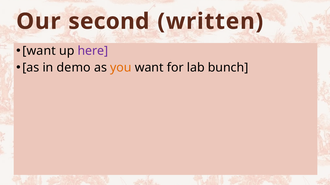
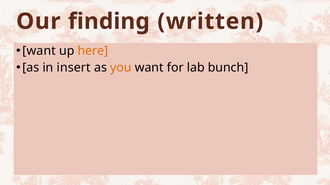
second: second -> finding
here colour: purple -> orange
demo: demo -> insert
